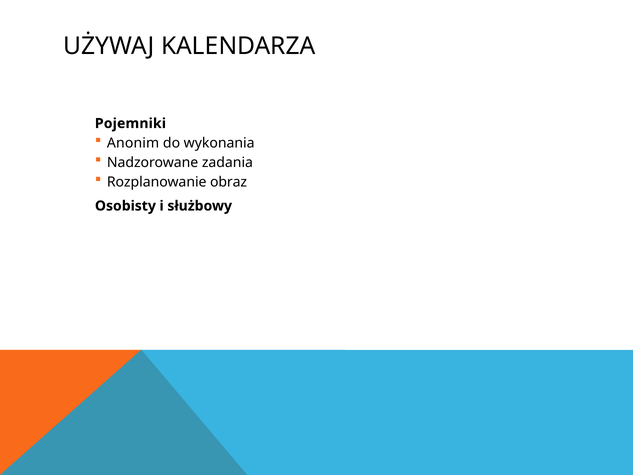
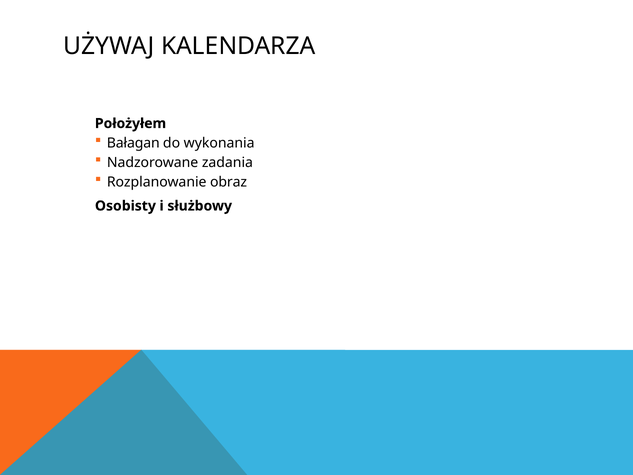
Pojemniki: Pojemniki -> Położyłem
Anonim: Anonim -> Bałagan
